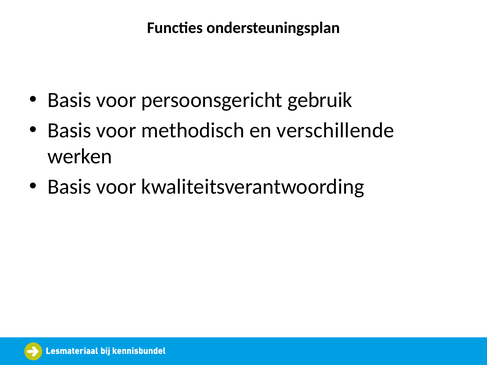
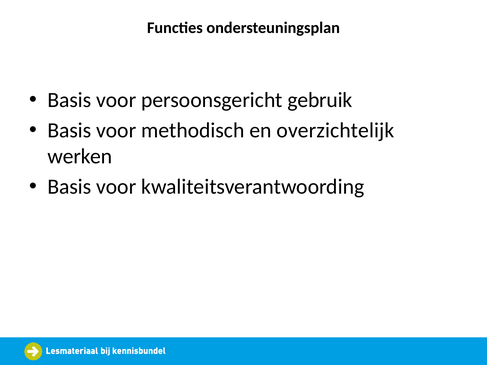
verschillende: verschillende -> overzichtelijk
